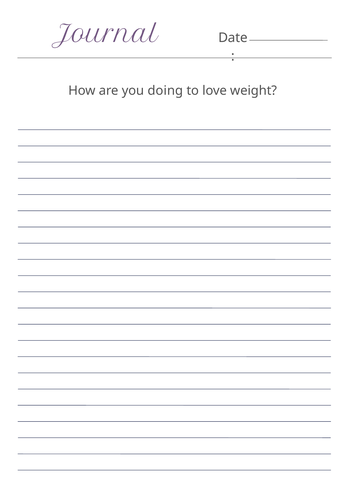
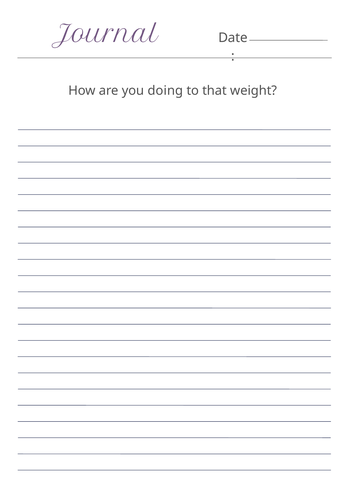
love: love -> that
